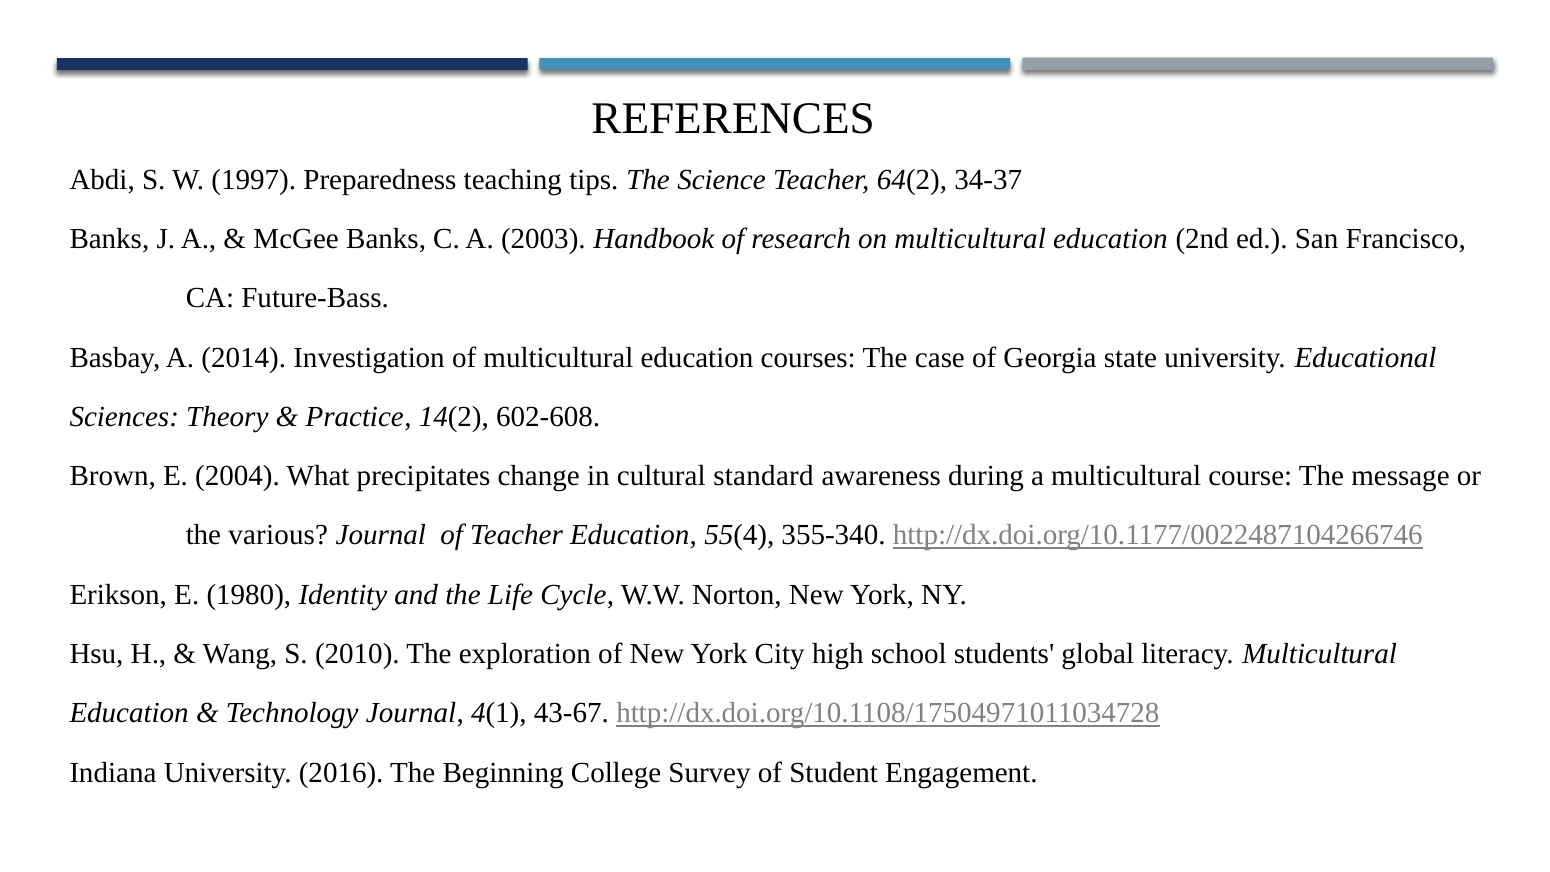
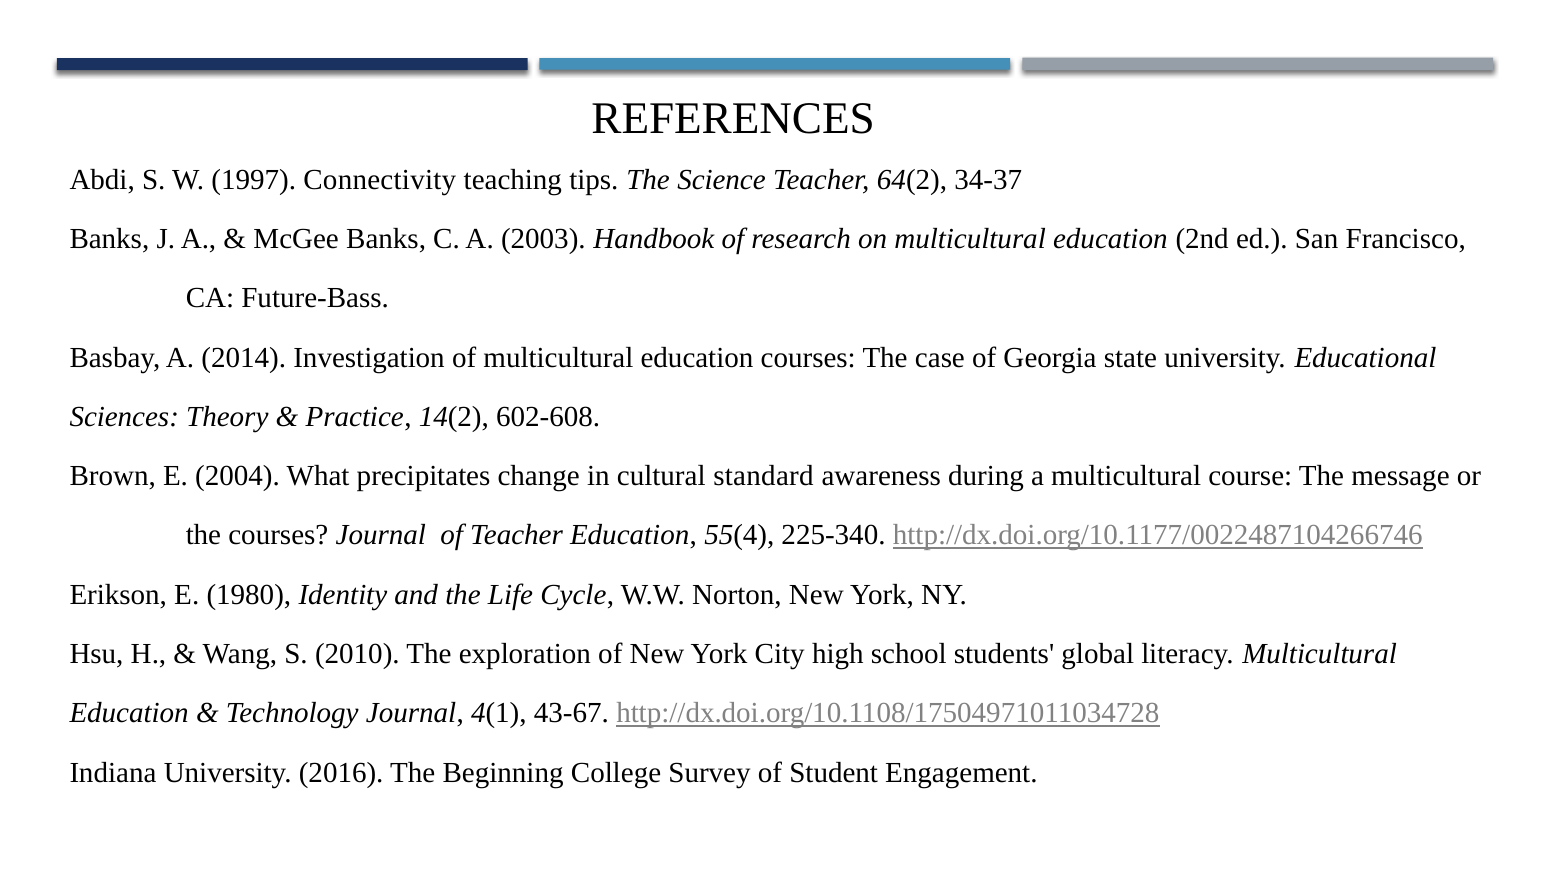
Preparedness: Preparedness -> Connectivity
the various: various -> courses
355-340: 355-340 -> 225-340
